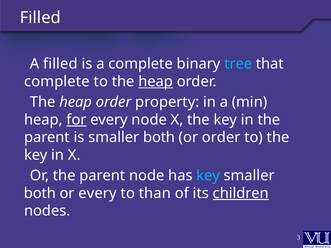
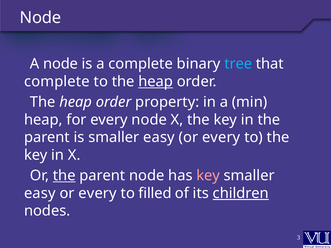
Filled at (40, 18): Filled -> Node
A filled: filled -> node
for underline: present -> none
is smaller both: both -> easy
order at (221, 138): order -> every
the at (64, 176) underline: none -> present
key at (208, 176) colour: light blue -> pink
both at (40, 193): both -> easy
than: than -> filled
